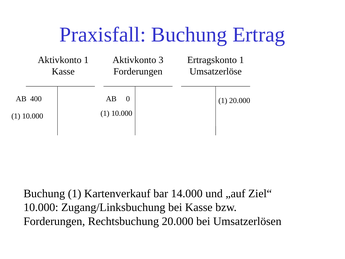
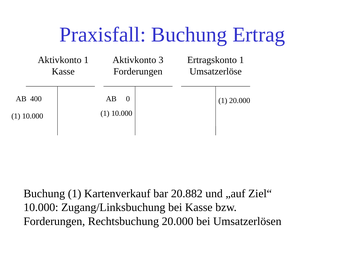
14.000: 14.000 -> 20.882
